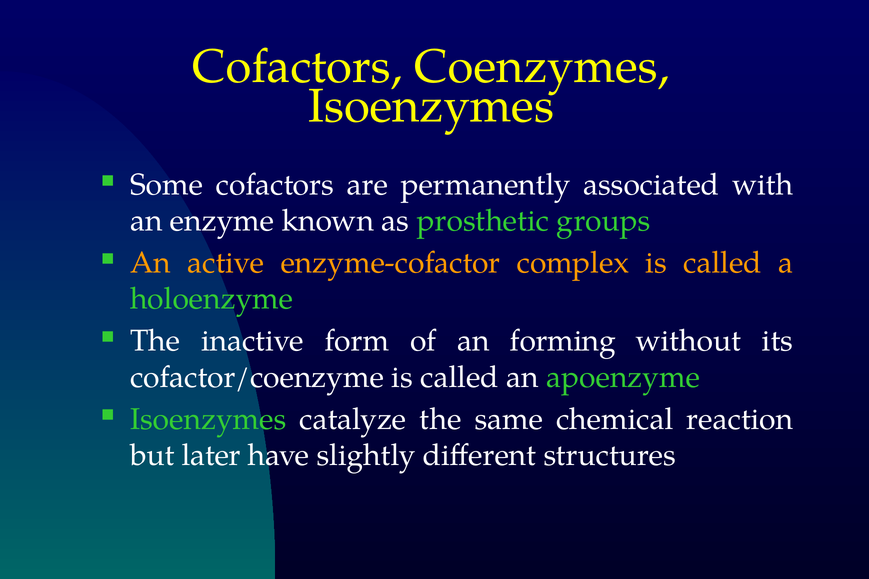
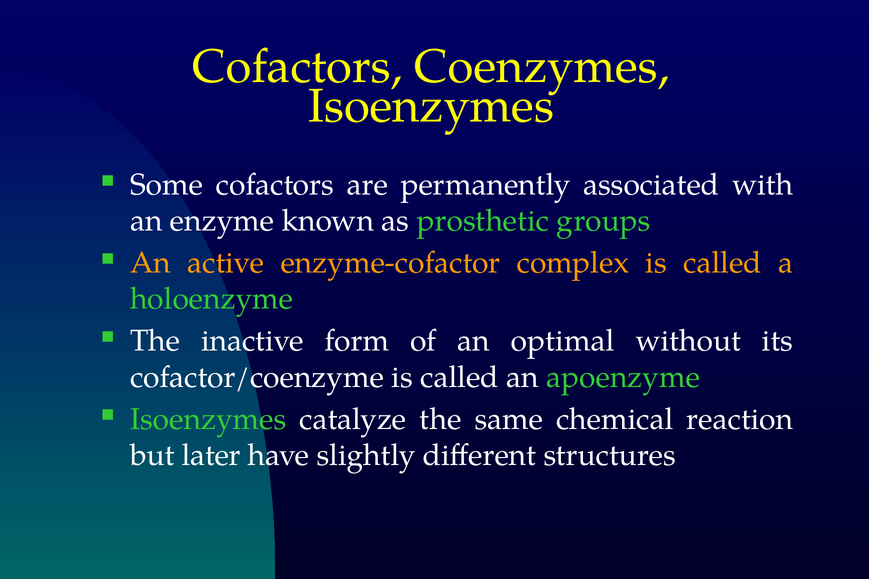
forming: forming -> optimal
